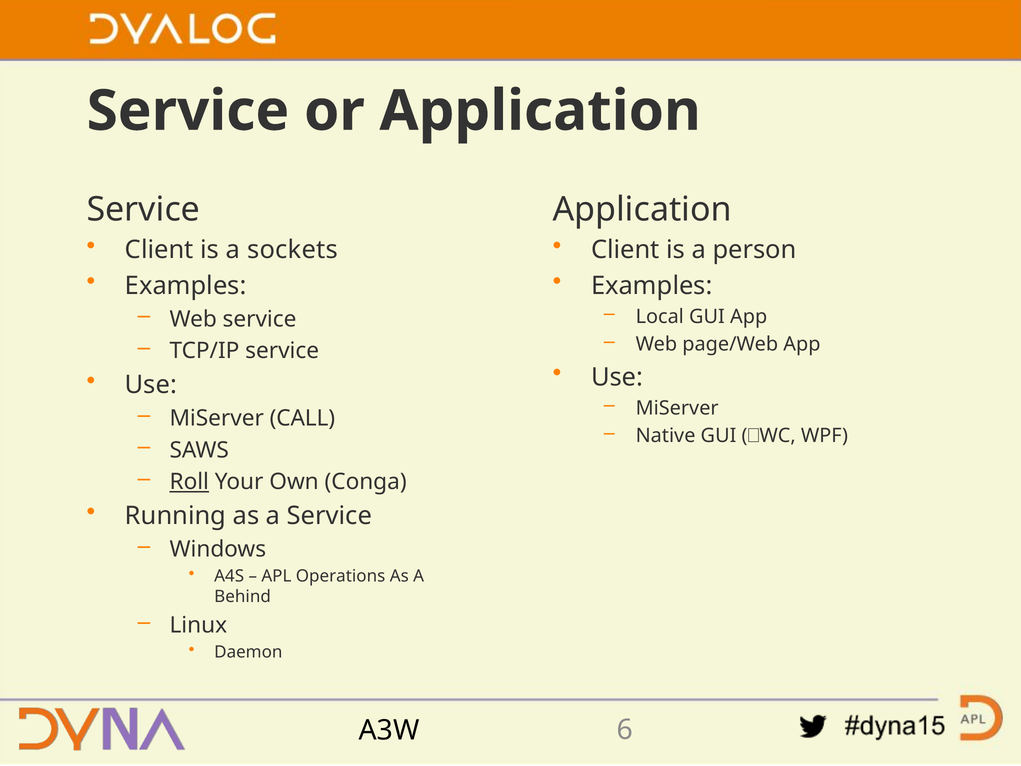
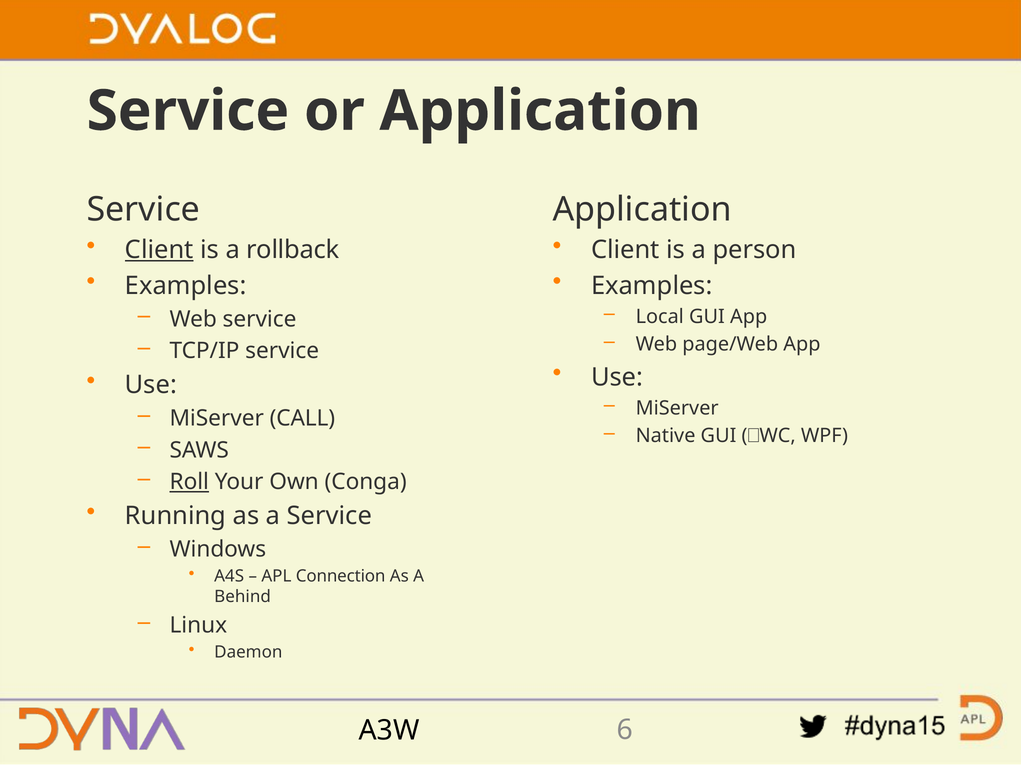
Client at (159, 250) underline: none -> present
sockets: sockets -> rollback
Operations: Operations -> Connection
